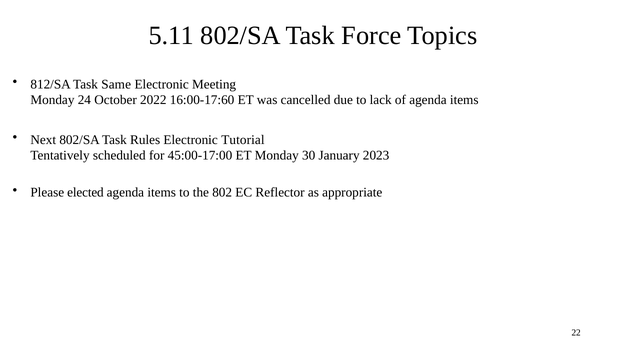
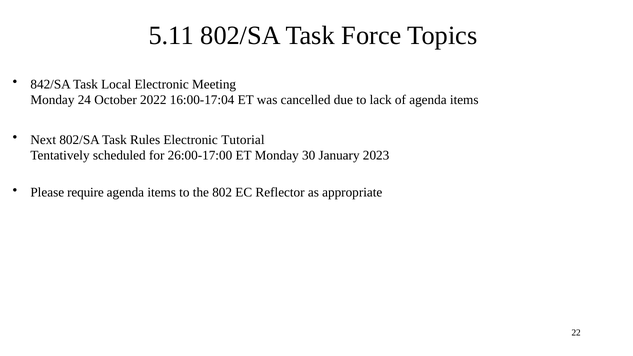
812/SA: 812/SA -> 842/SA
Same: Same -> Local
16:00-17:60: 16:00-17:60 -> 16:00-17:04
45:00-17:00: 45:00-17:00 -> 26:00-17:00
elected: elected -> require
